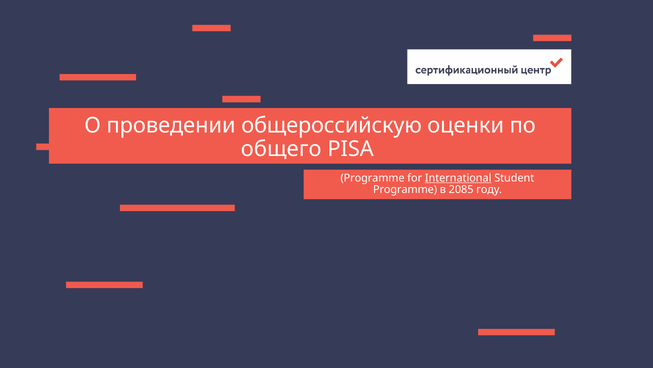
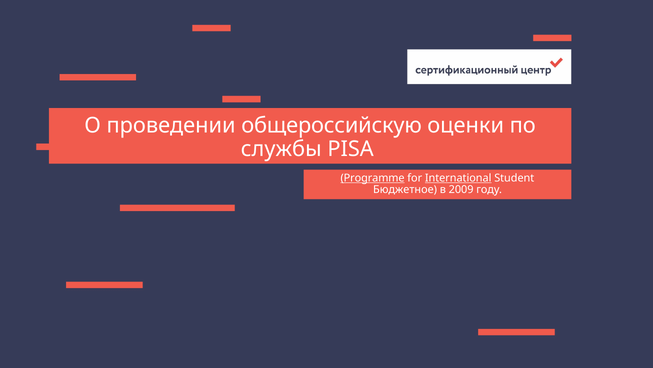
общего: общего -> службы
Programme at (373, 178) underline: none -> present
Programme at (405, 189): Programme -> Бюджетное
2085: 2085 -> 2009
